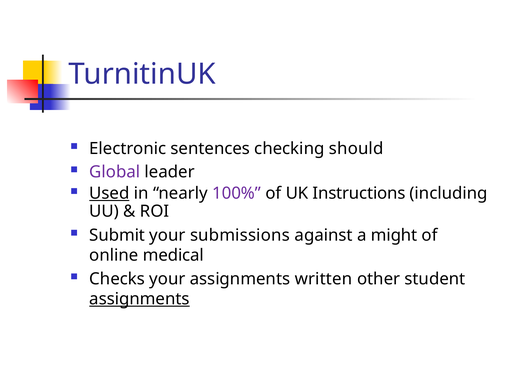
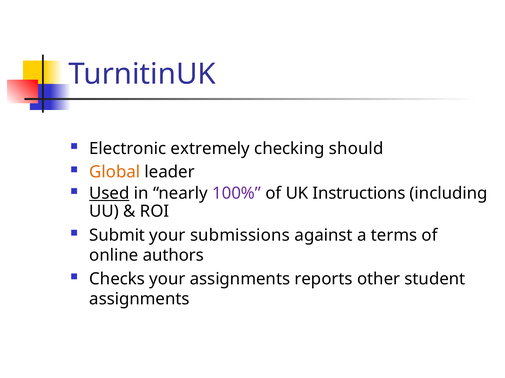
sentences: sentences -> extremely
Global colour: purple -> orange
might: might -> terms
medical: medical -> authors
written: written -> reports
assignments at (139, 300) underline: present -> none
